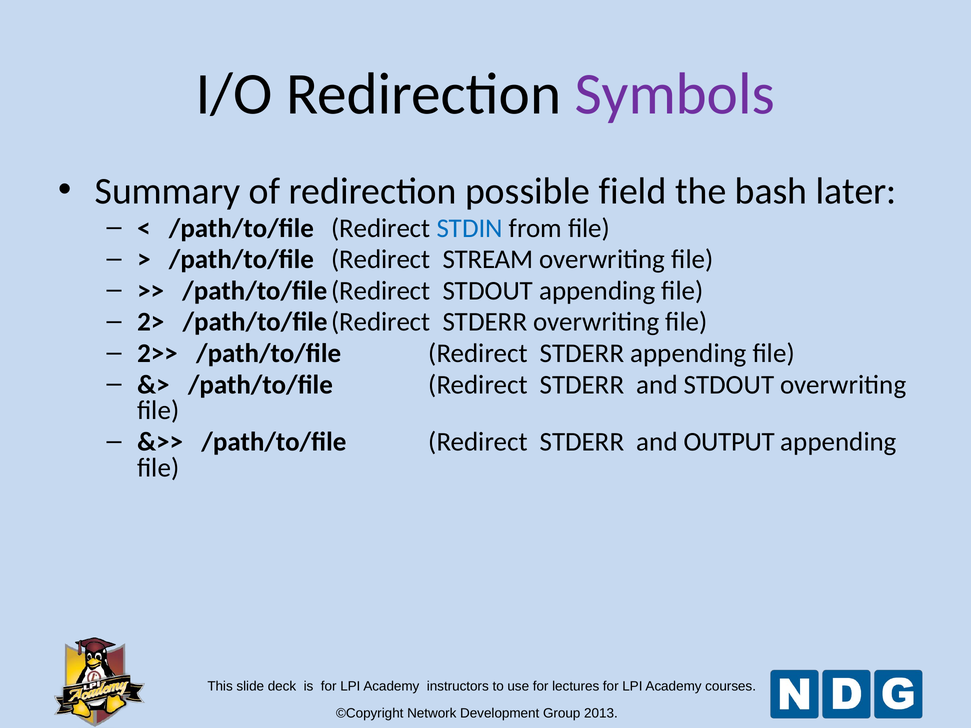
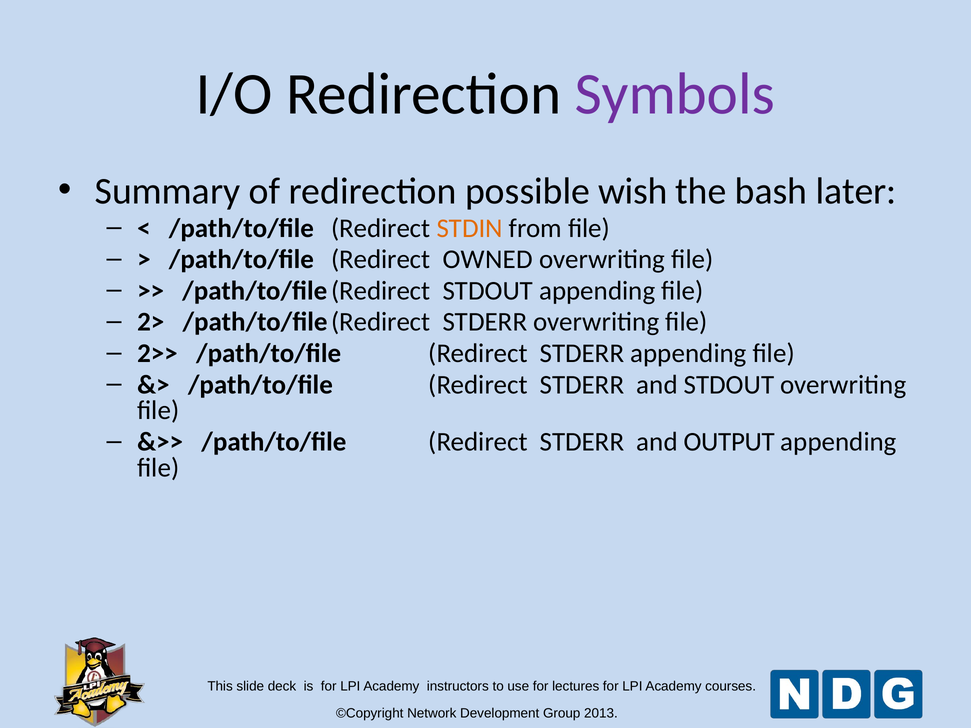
field: field -> wish
STDIN colour: blue -> orange
STREAM: STREAM -> OWNED
